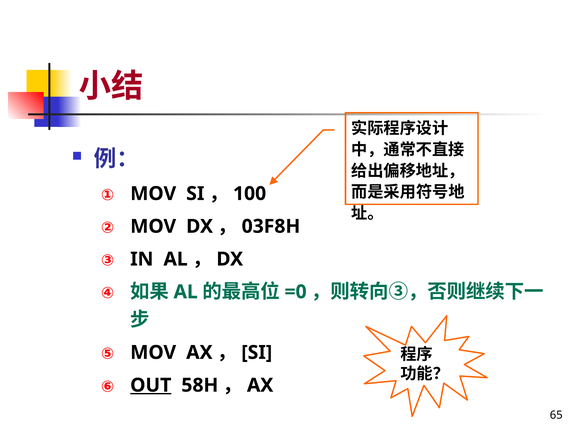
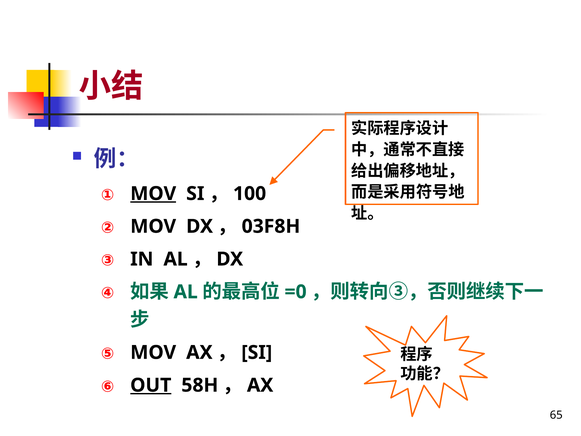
MOV at (153, 194) underline: none -> present
